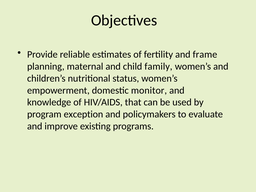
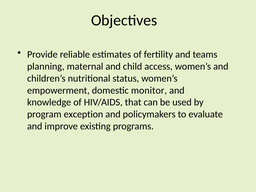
frame: frame -> teams
family: family -> access
